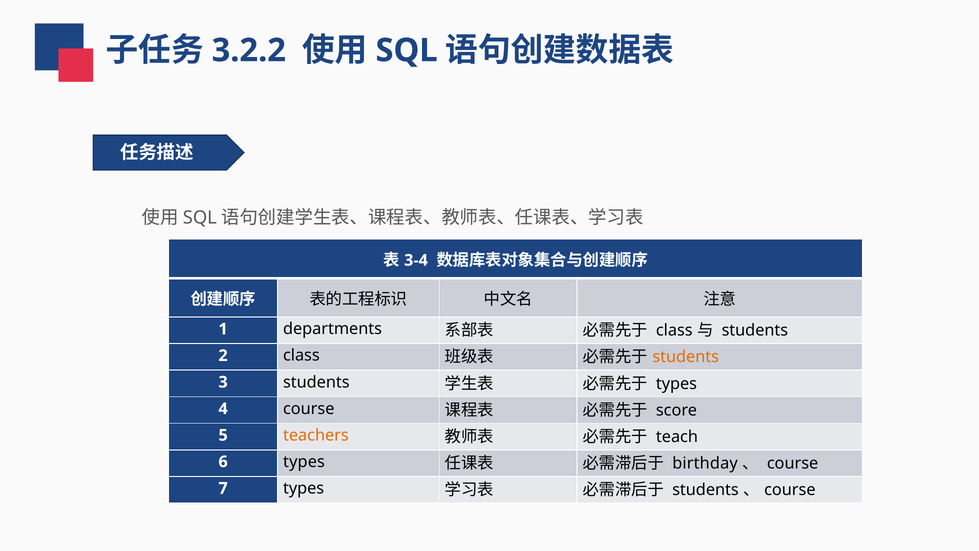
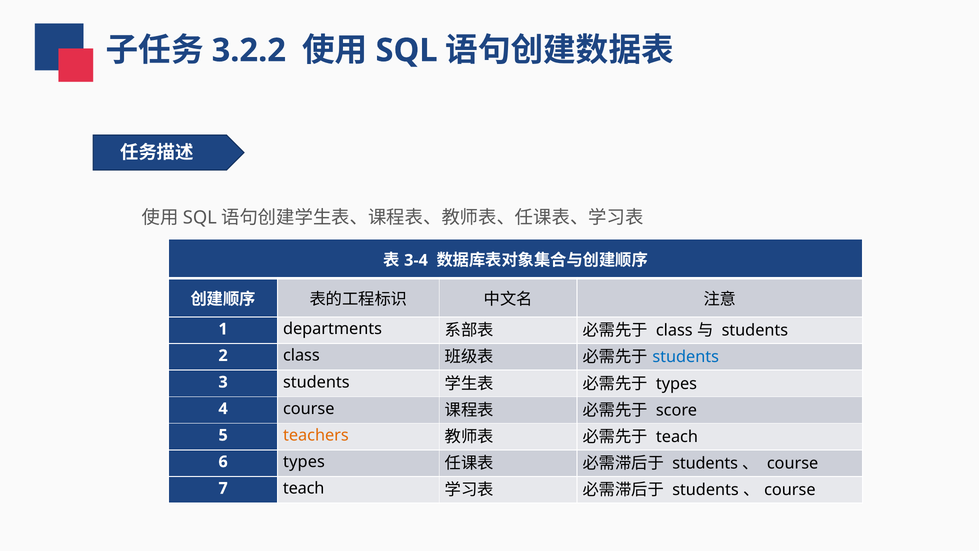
students at (686, 357) colour: orange -> blue
birthday at (705, 463): birthday -> students
7 types: types -> teach
